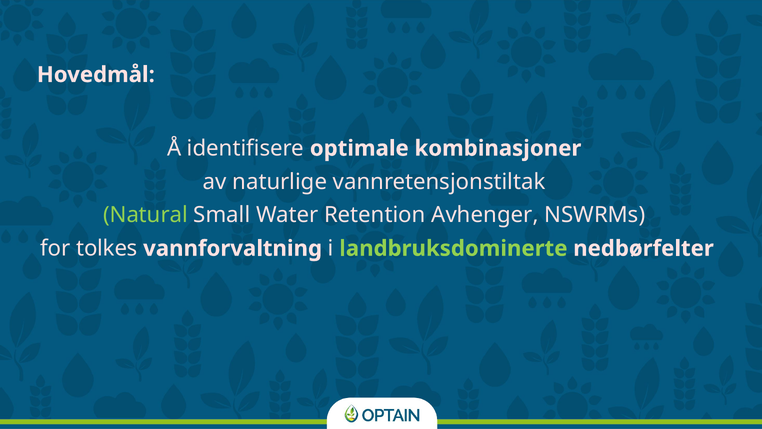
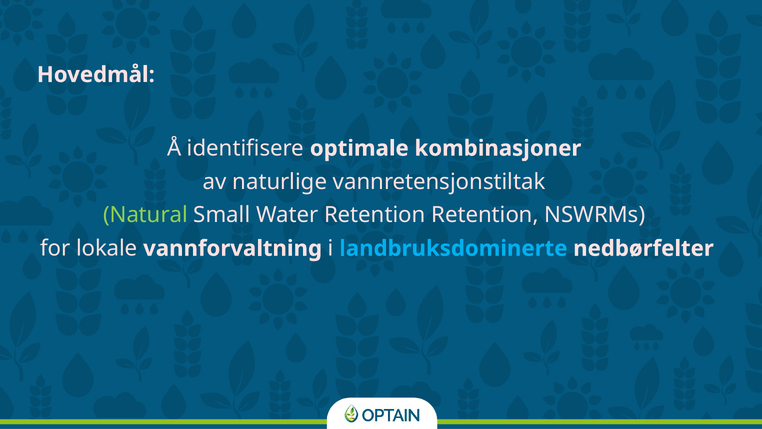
Retention Avhenger: Avhenger -> Retention
tolkes: tolkes -> lokale
landbruksdominerte colour: light green -> light blue
